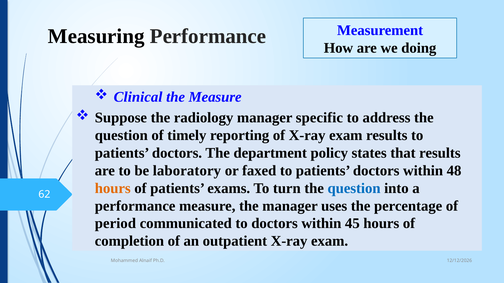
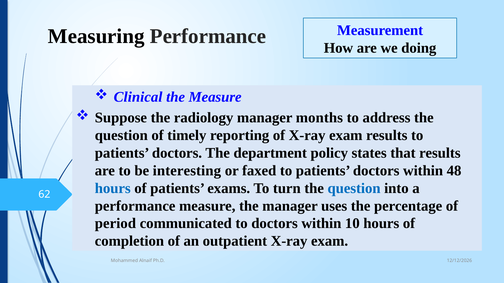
specific: specific -> months
laboratory: laboratory -> interesting
hours at (113, 189) colour: orange -> blue
45: 45 -> 10
